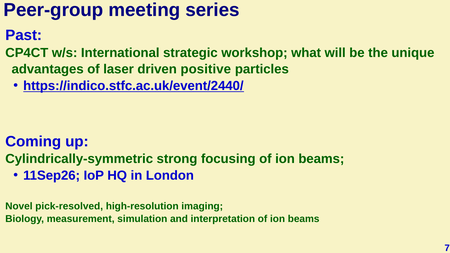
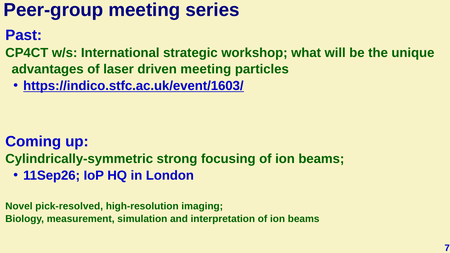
driven positive: positive -> meeting
https://indico.stfc.ac.uk/event/2440/: https://indico.stfc.ac.uk/event/2440/ -> https://indico.stfc.ac.uk/event/1603/
